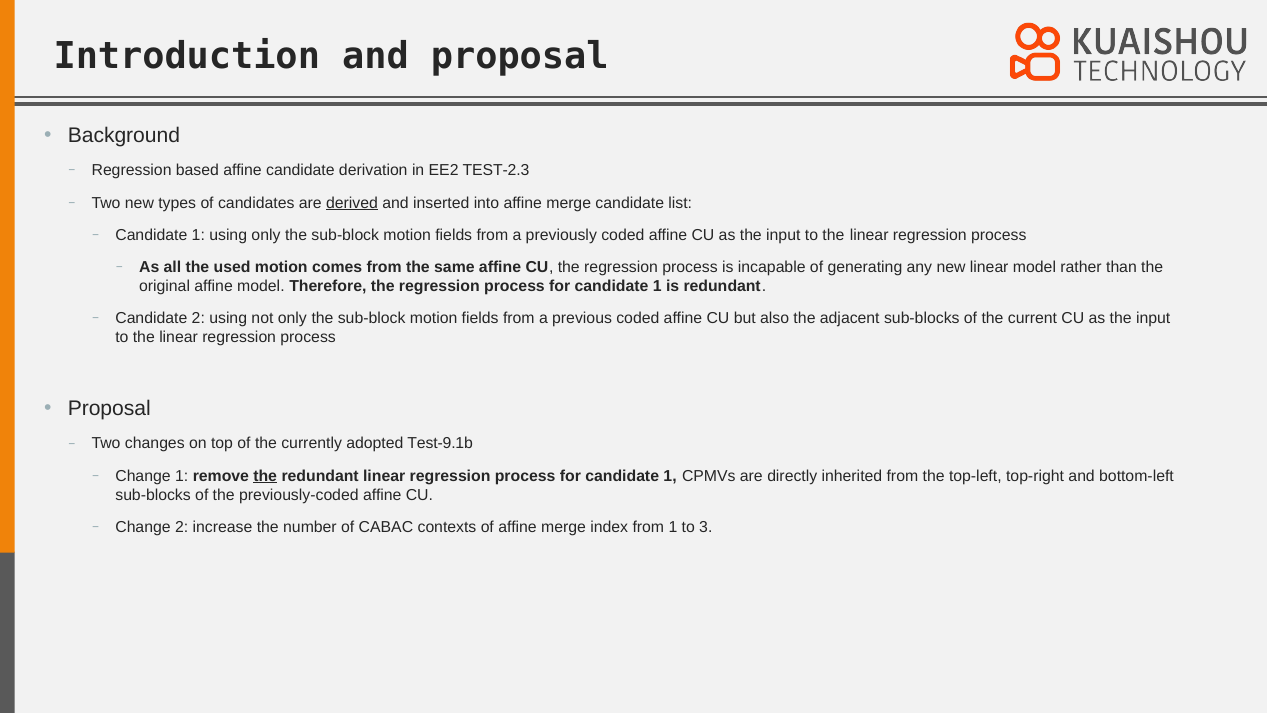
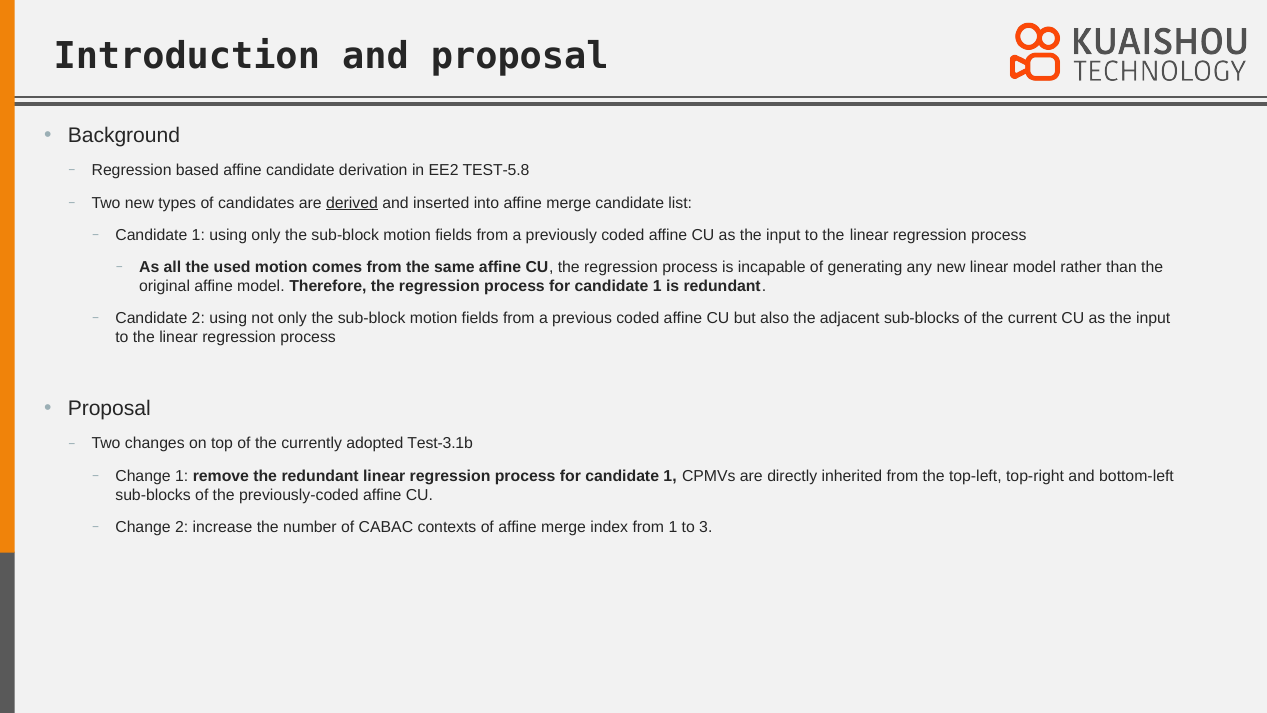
TEST-2.3: TEST-2.3 -> TEST-5.8
Test-9.1b: Test-9.1b -> Test-3.1b
the at (265, 476) underline: present -> none
